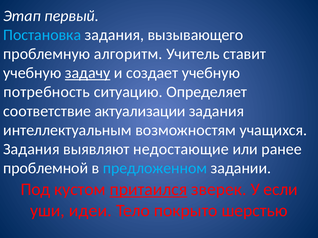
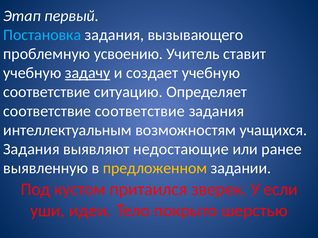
алгоритм: алгоритм -> усвоению
потребность at (47, 92): потребность -> соответствие
соответствие актуализации: актуализации -> соответствие
проблемной: проблемной -> выявленную
предложенном colour: light blue -> yellow
притаился underline: present -> none
